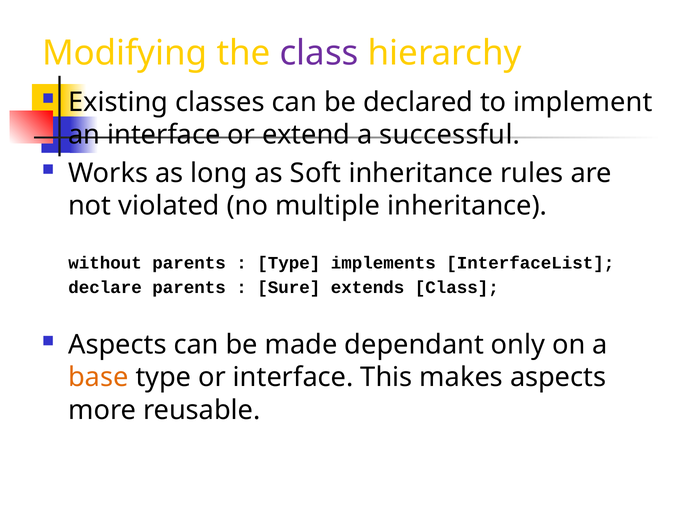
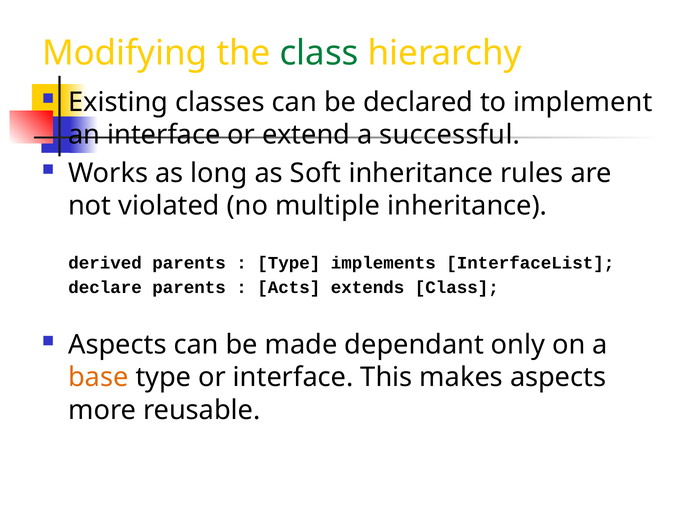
class at (319, 53) colour: purple -> green
without: without -> derived
Sure: Sure -> Acts
